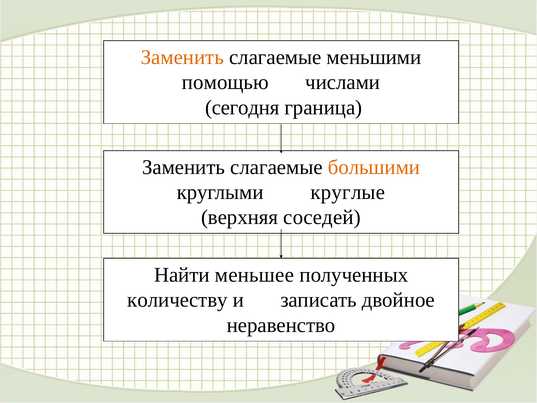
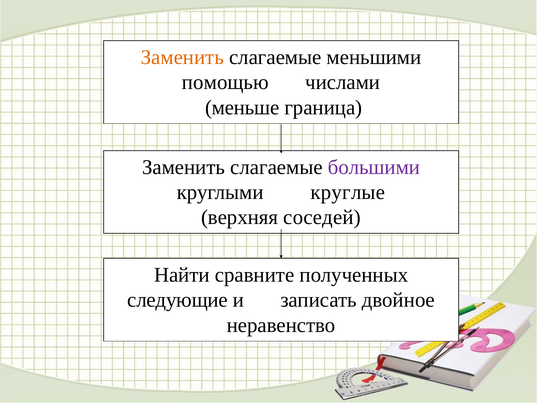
сегодня: сегодня -> меньше
большими colour: orange -> purple
меньшее: меньшее -> сравните
количеству: количеству -> следующие
